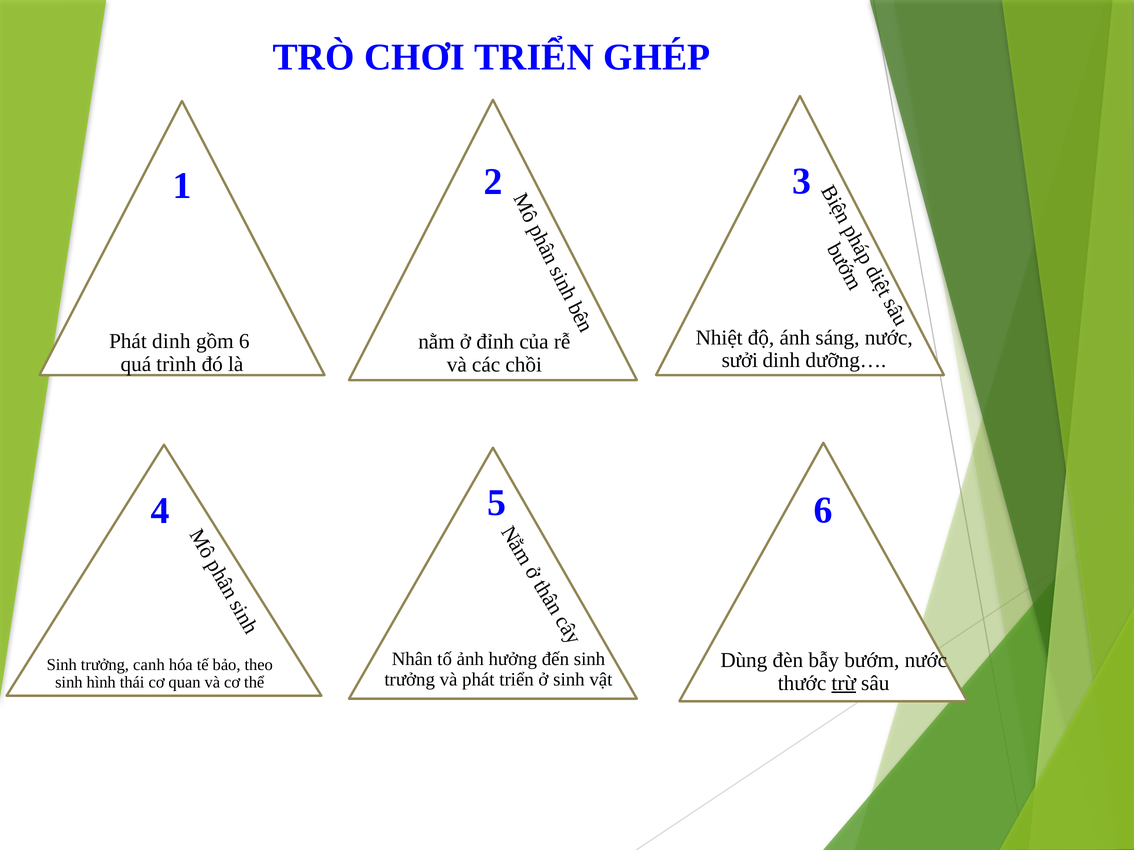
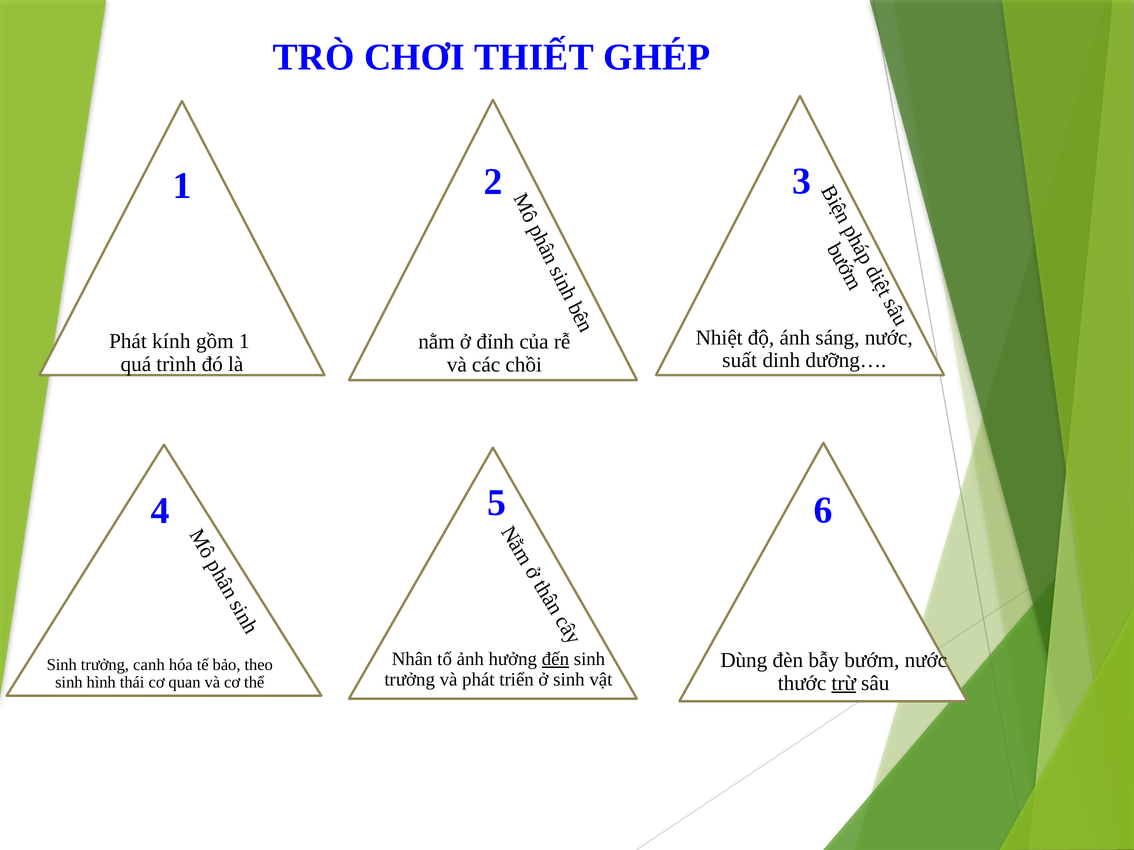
CHƠI TRIỂN: TRIỂN -> THIẾT
Phát dinh: dinh -> kính
gồm 6: 6 -> 1
sưởi: sưởi -> suất
đến underline: none -> present
